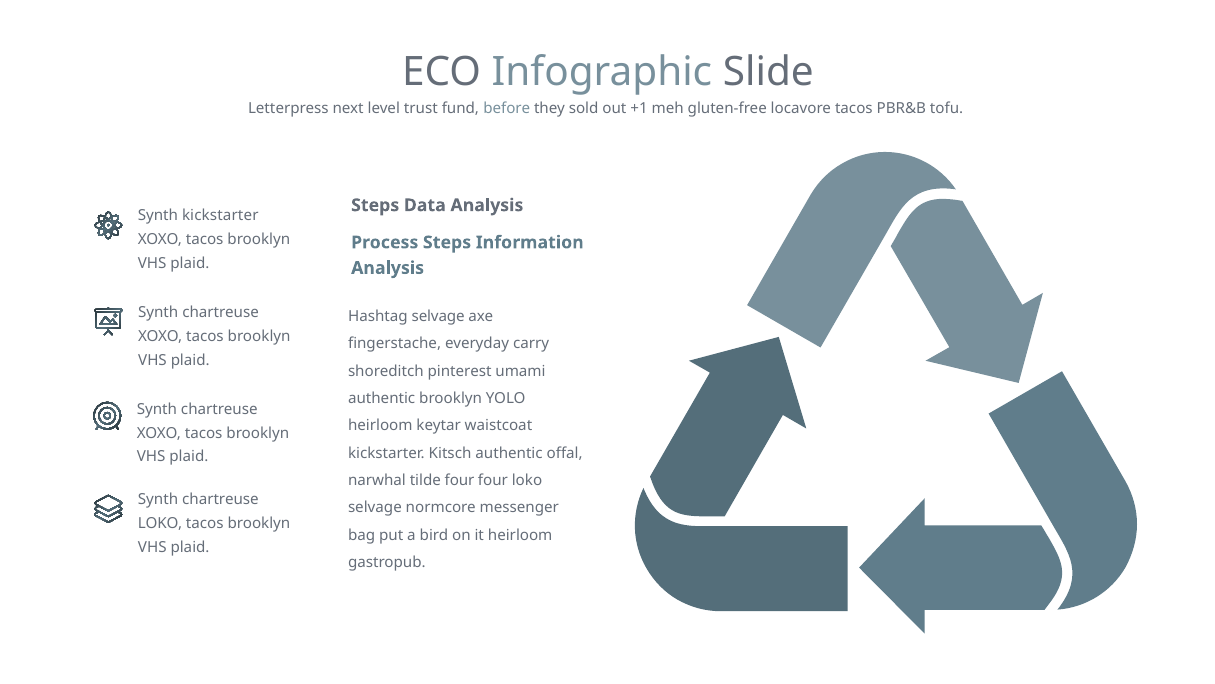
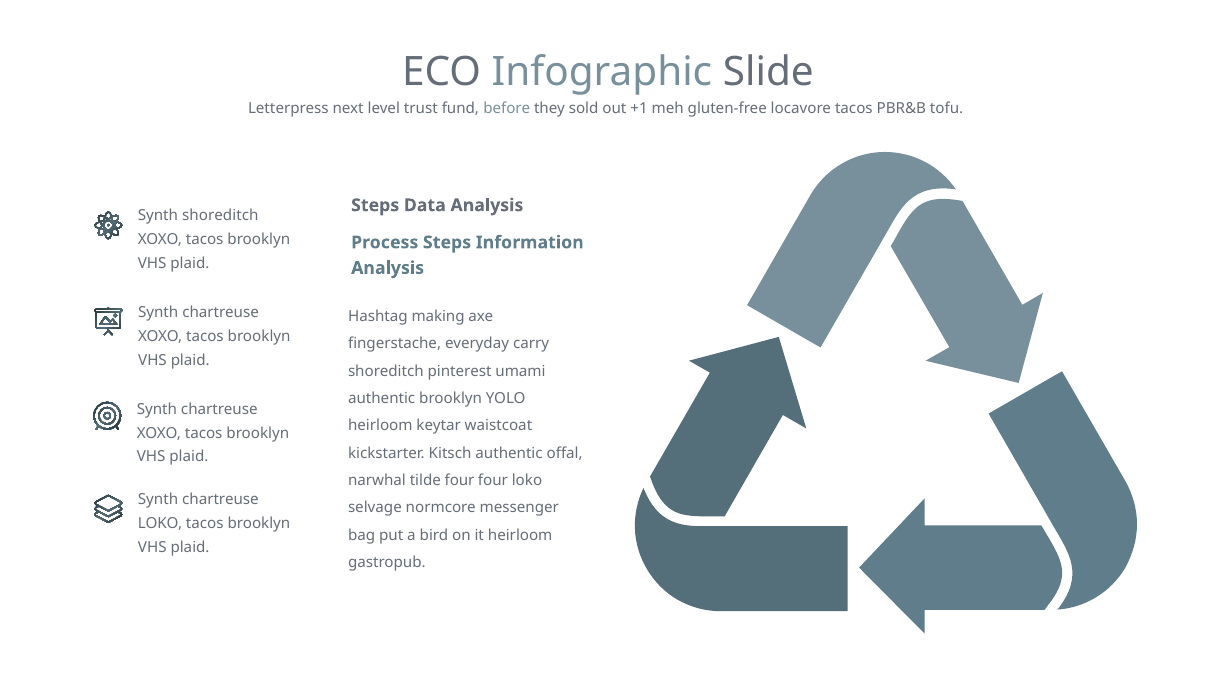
Synth kickstarter: kickstarter -> shoreditch
Hashtag selvage: selvage -> making
